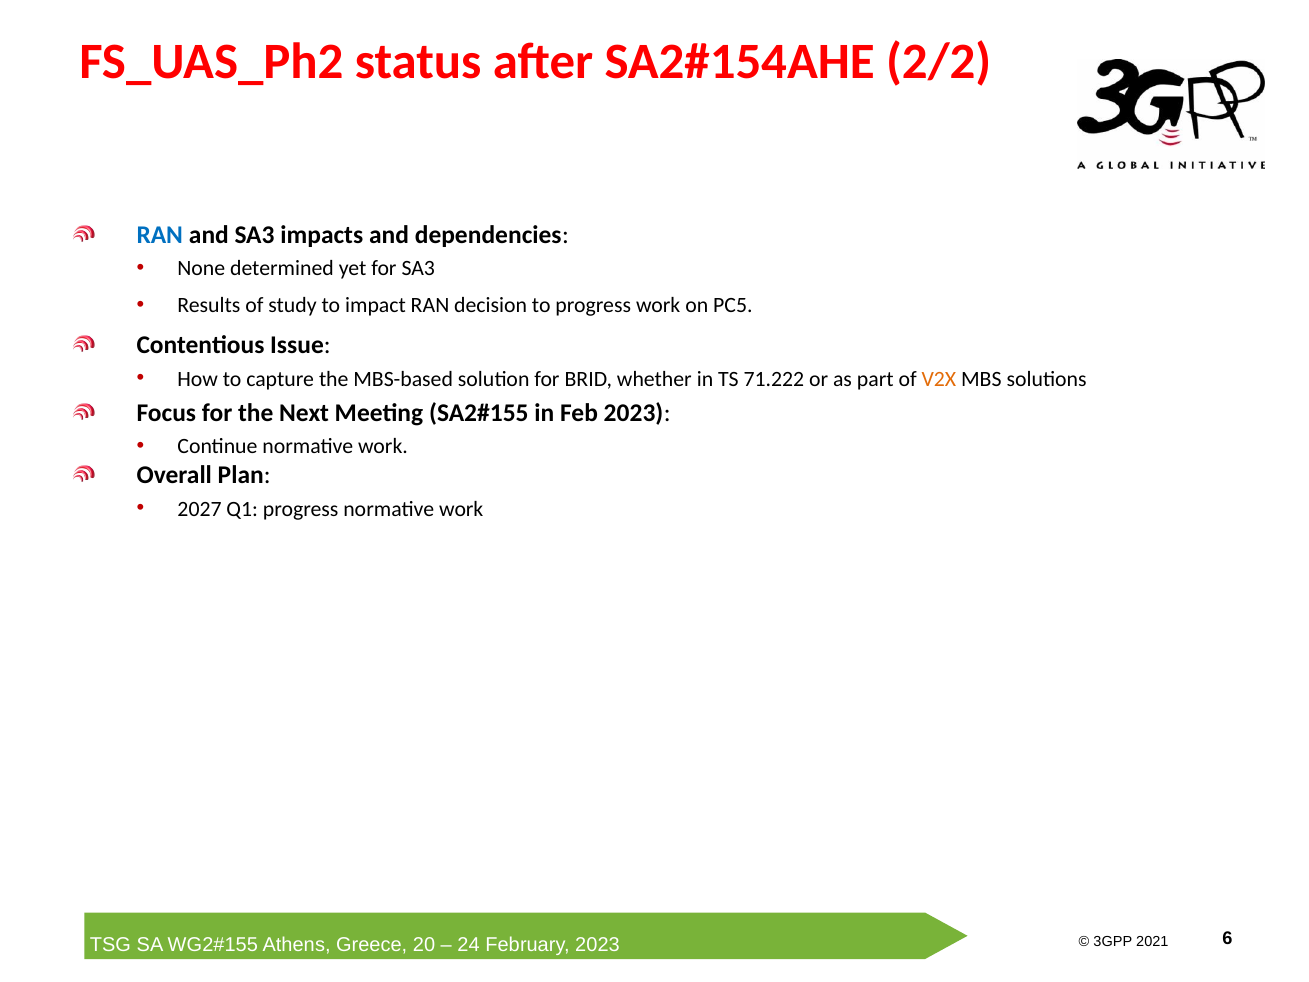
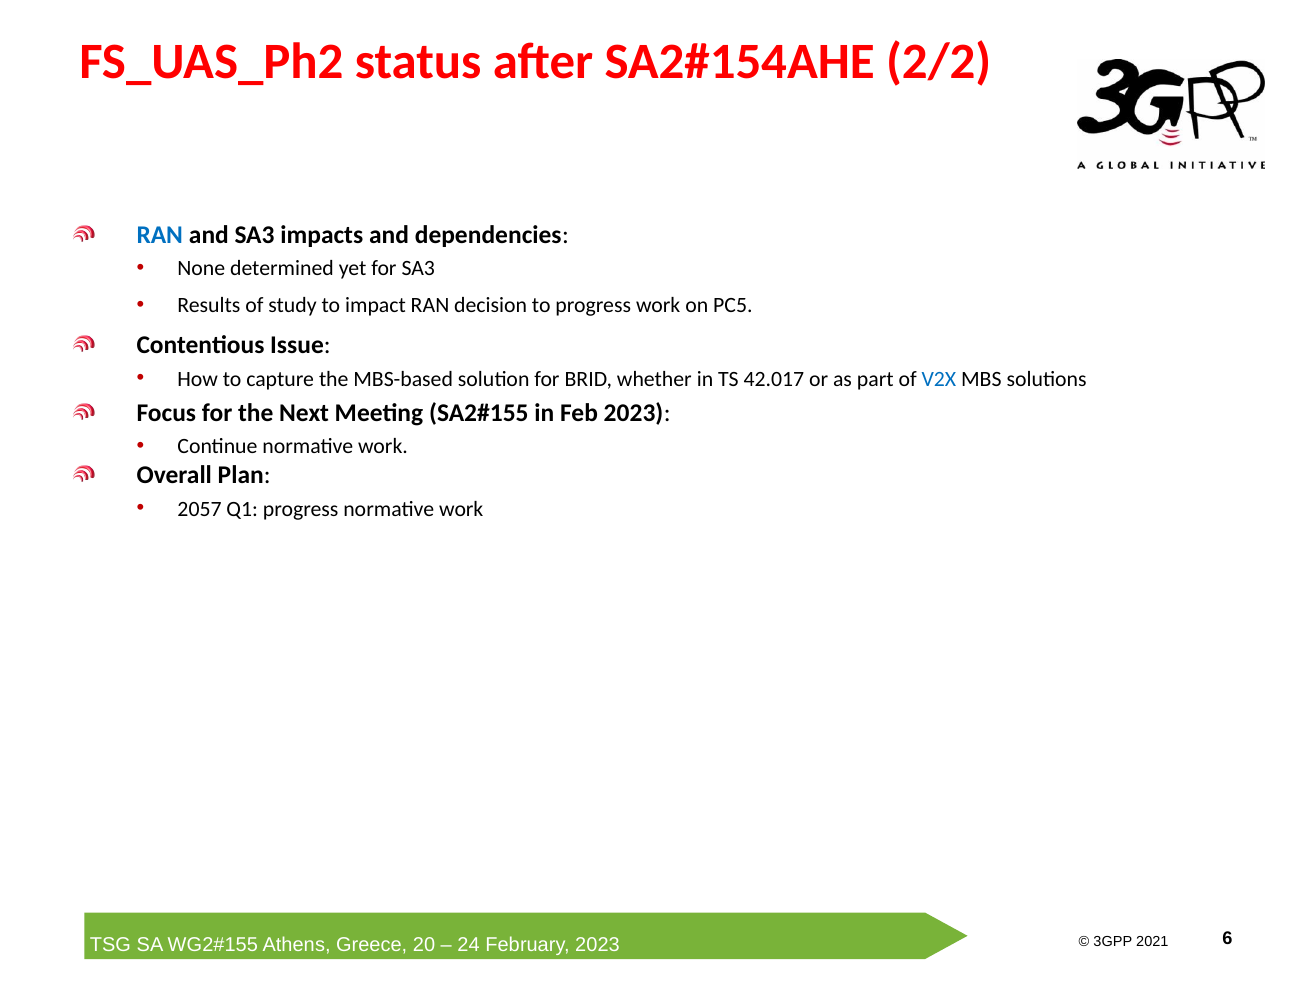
71.222: 71.222 -> 42.017
V2X colour: orange -> blue
2027: 2027 -> 2057
